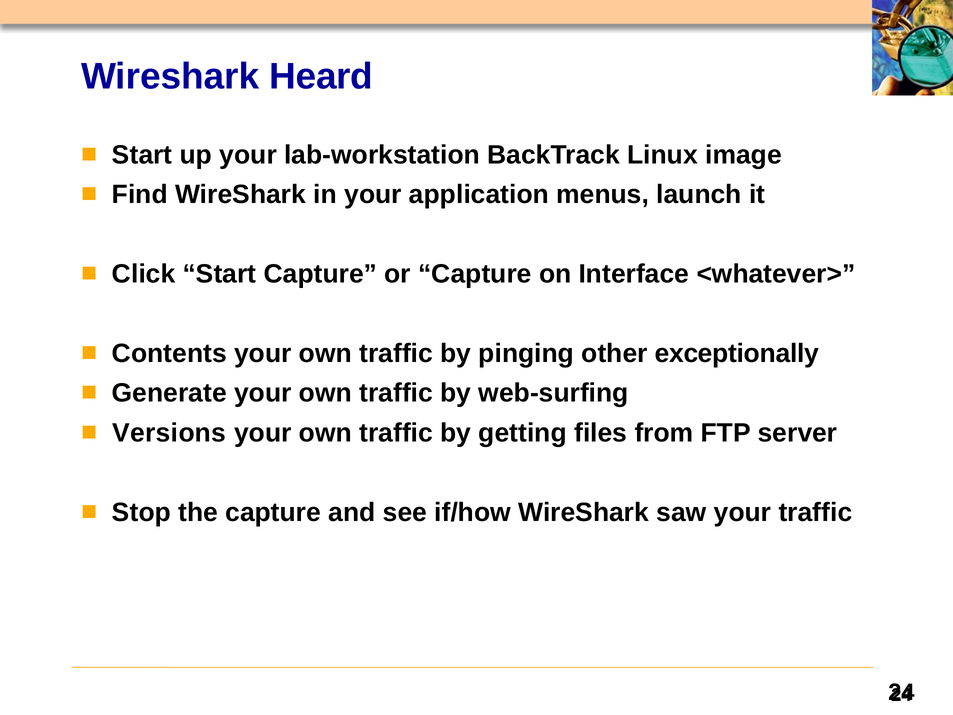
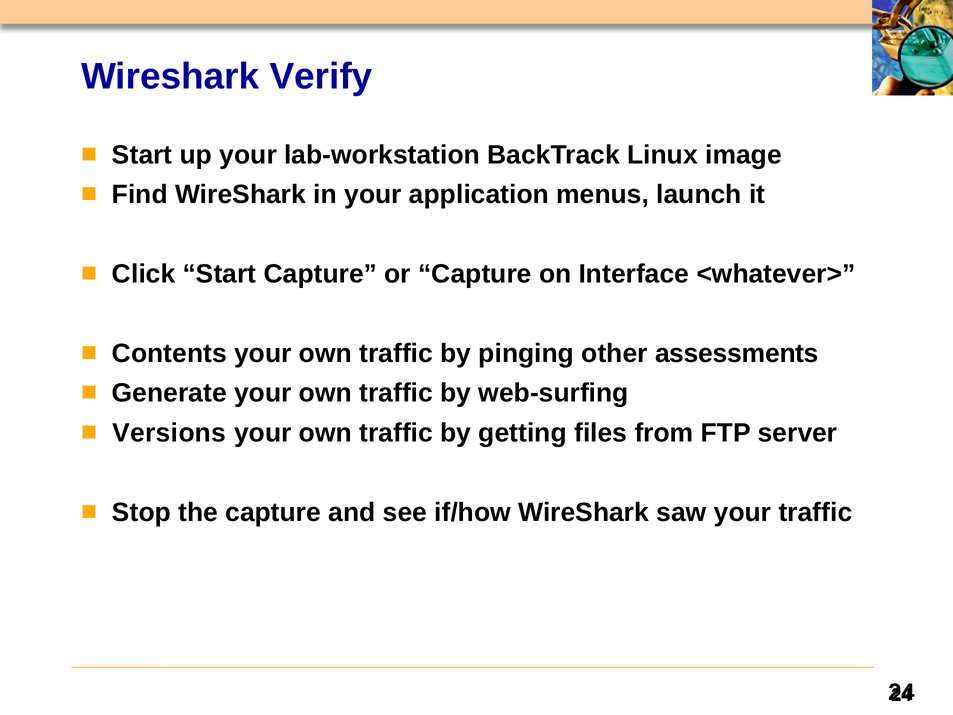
Heard: Heard -> Verify
exceptionally: exceptionally -> assessments
